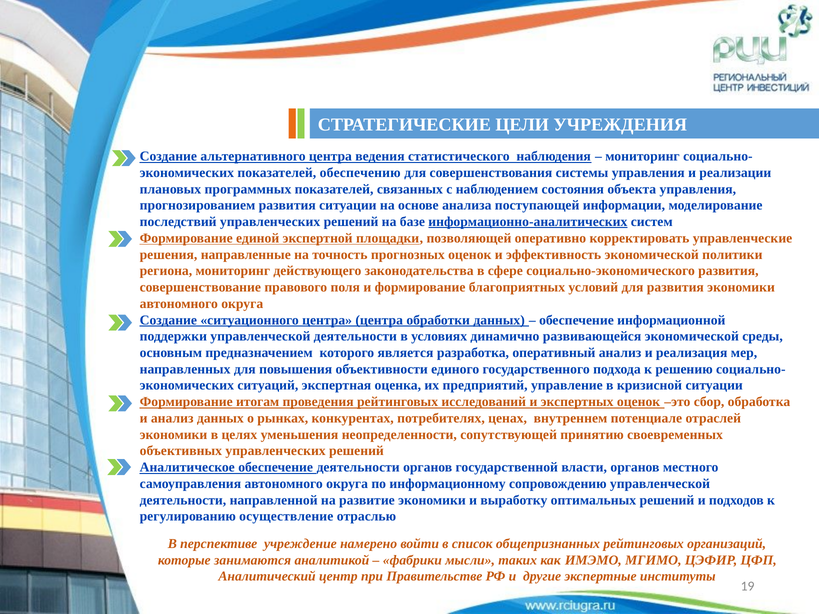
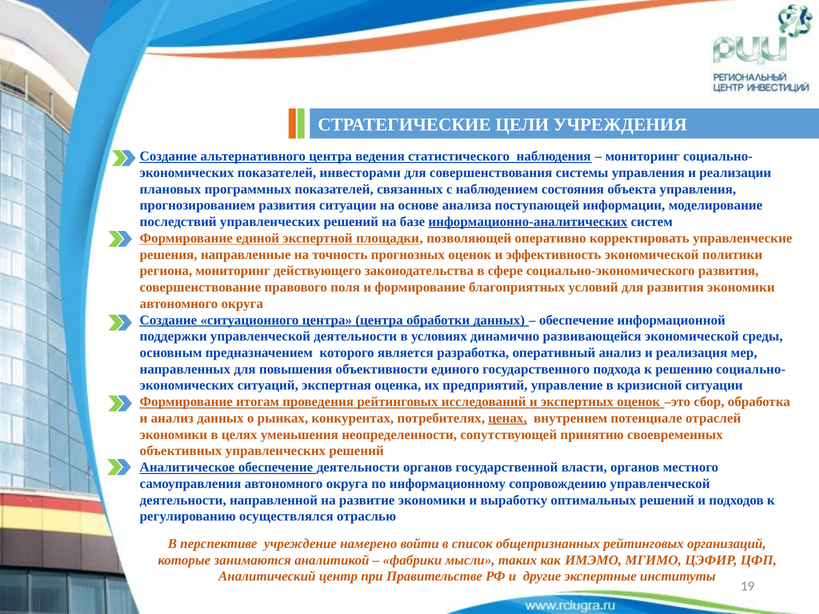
обеспечению: обеспечению -> инвесторами
ценах underline: none -> present
осуществление: осуществление -> осуществлялся
